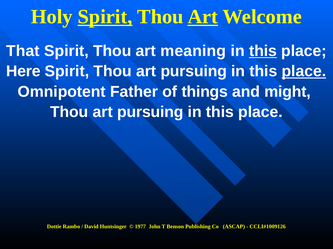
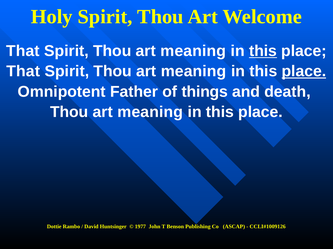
Spirit at (105, 17) underline: present -> none
Art at (203, 17) underline: present -> none
Here at (23, 71): Here -> That
pursuing at (194, 71): pursuing -> meaning
might: might -> death
pursuing at (150, 112): pursuing -> meaning
